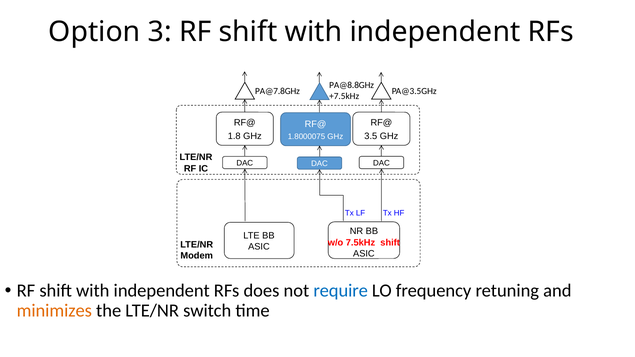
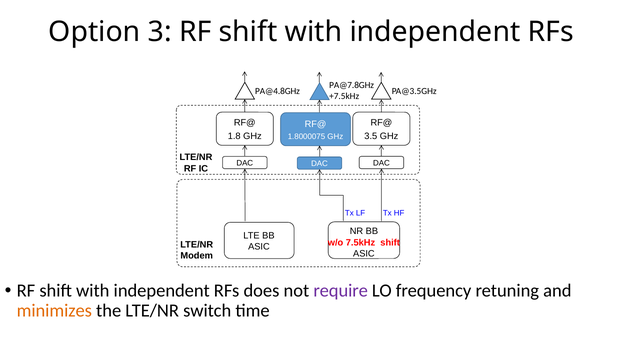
PA@8.8GHz: PA@8.8GHz -> PA@7.8GHz
PA@7.8GHz: PA@7.8GHz -> PA@4.8GHz
require colour: blue -> purple
